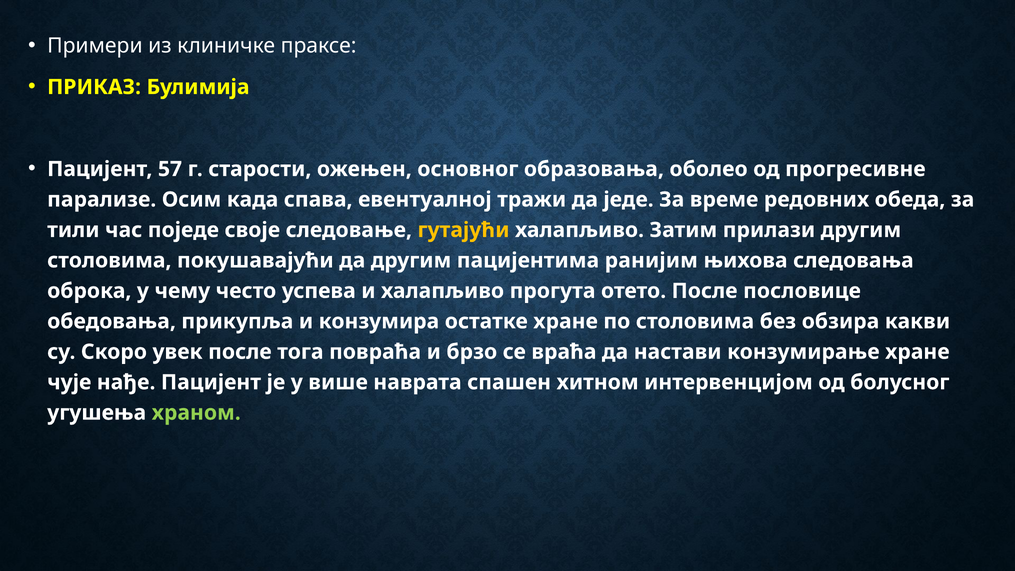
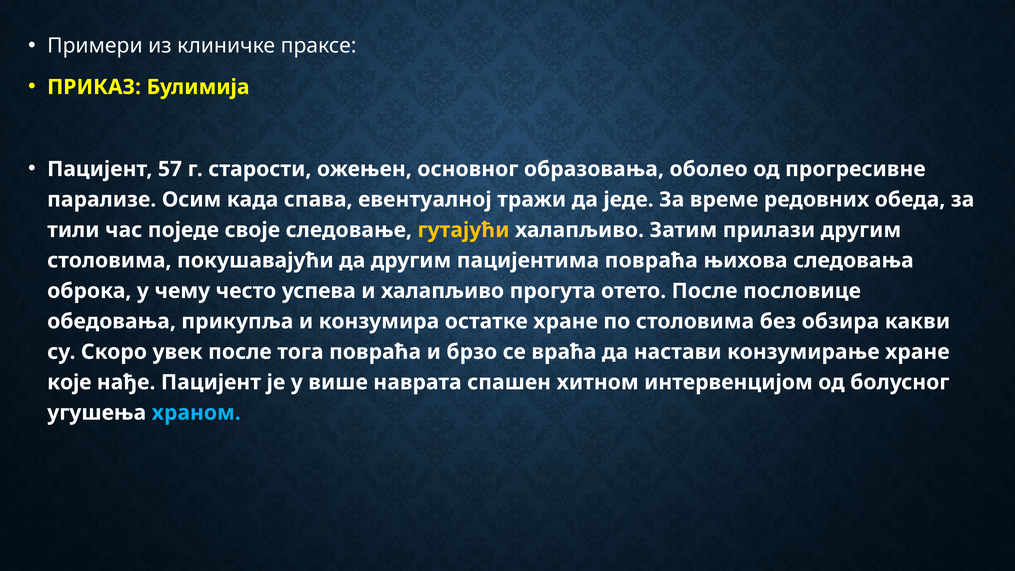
пацијентима ранијим: ранијим -> повраћа
чује: чује -> које
храном colour: light green -> light blue
